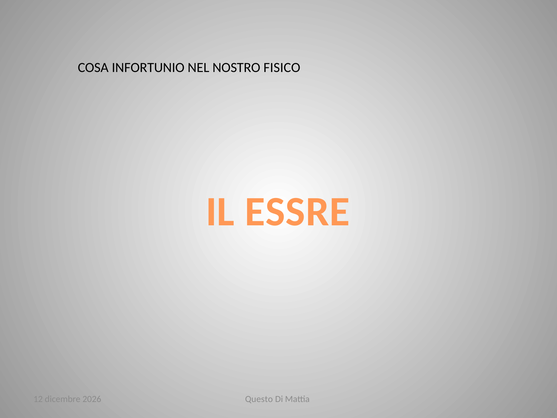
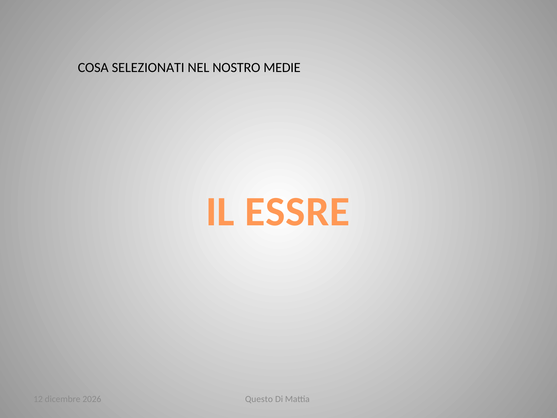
INFORTUNIO: INFORTUNIO -> SELEZIONATI
FISICO: FISICO -> MEDIE
